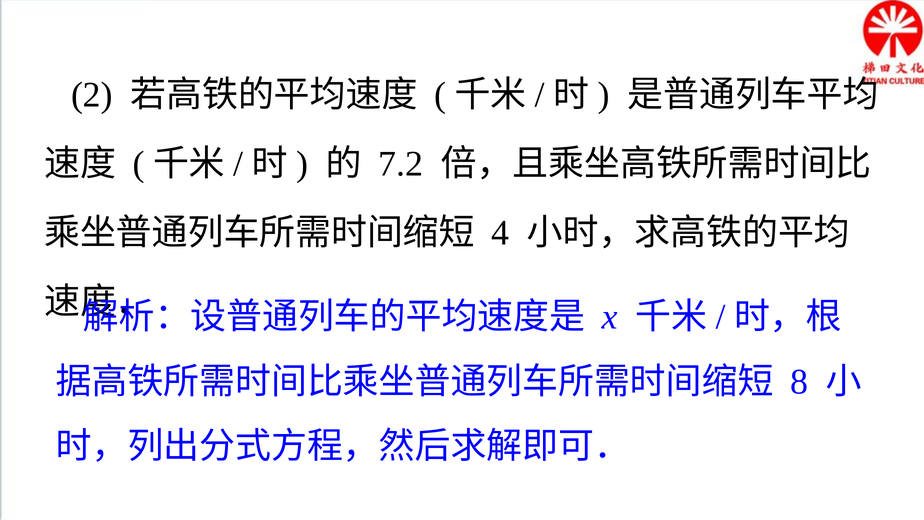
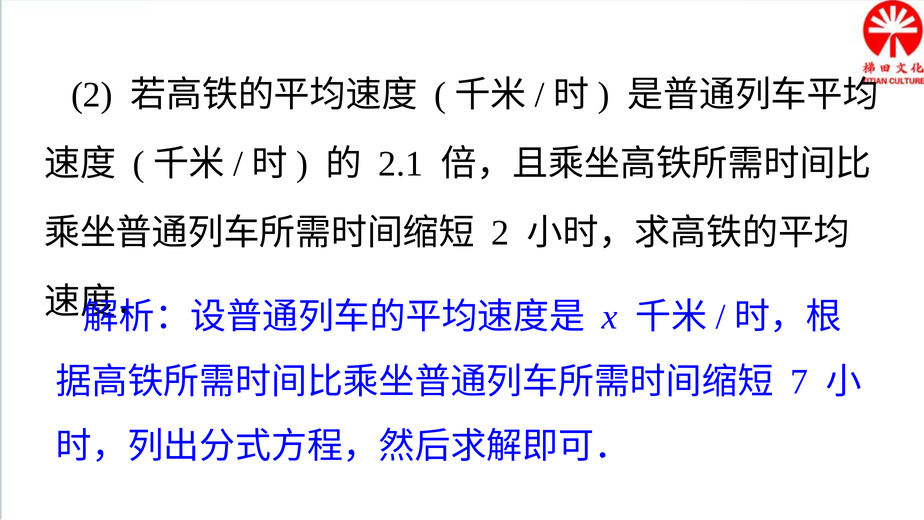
7.2: 7.2 -> 2.1
4 at (500, 233): 4 -> 2
8: 8 -> 7
